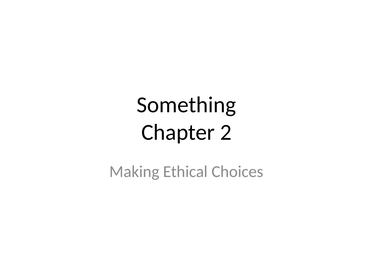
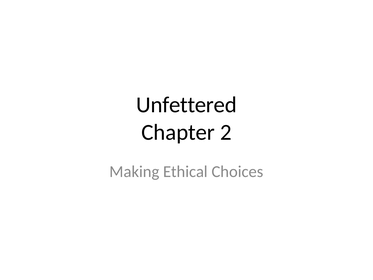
Something: Something -> Unfettered
